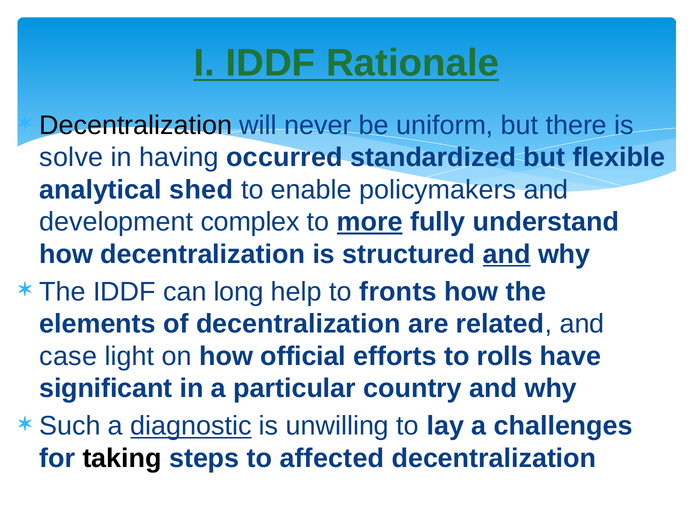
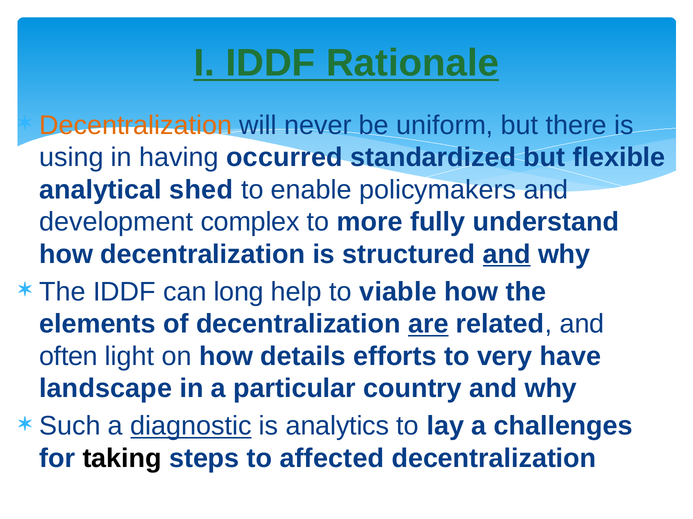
Decentralization at (136, 125) colour: black -> orange
solve: solve -> using
more underline: present -> none
fronts: fronts -> viable
are underline: none -> present
case: case -> often
official: official -> details
rolls: rolls -> very
significant: significant -> landscape
unwilling: unwilling -> analytics
